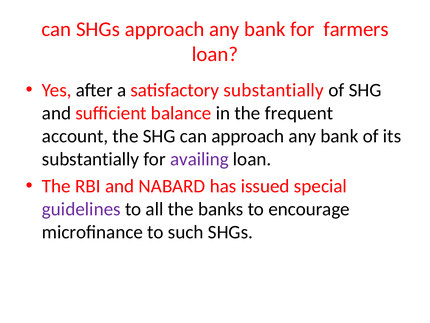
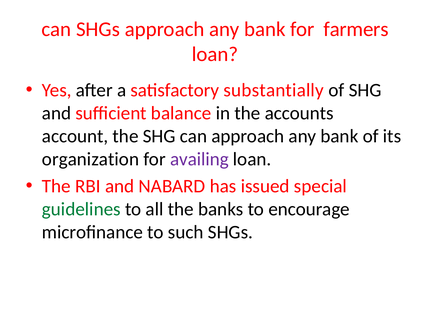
frequent: frequent -> accounts
substantially at (91, 159): substantially -> organization
guidelines colour: purple -> green
